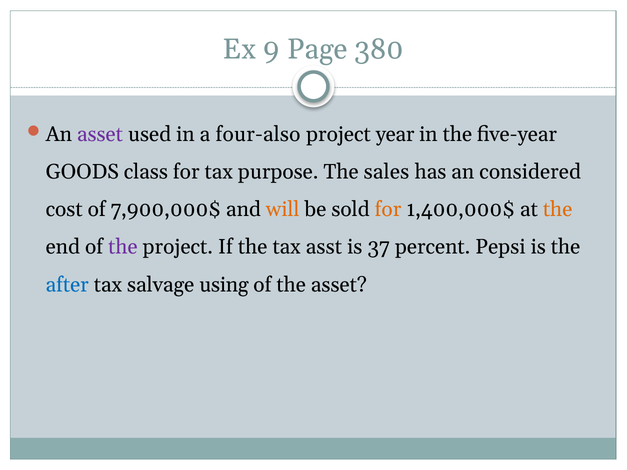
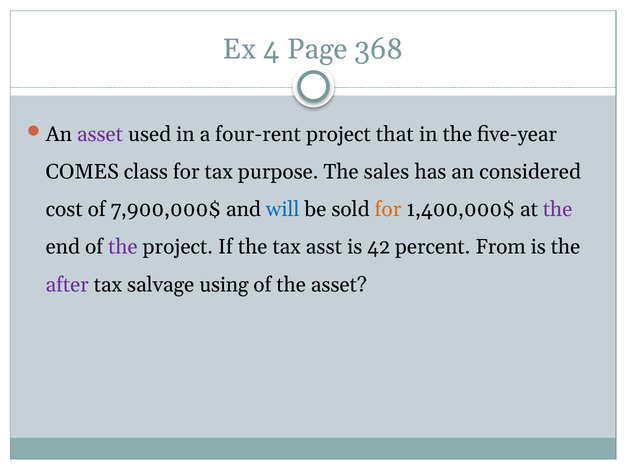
9: 9 -> 4
380: 380 -> 368
four-also: four-also -> four-rent
year: year -> that
GOODS: GOODS -> COMES
will colour: orange -> blue
the at (558, 210) colour: orange -> purple
37: 37 -> 42
Pepsi: Pepsi -> From
after colour: blue -> purple
